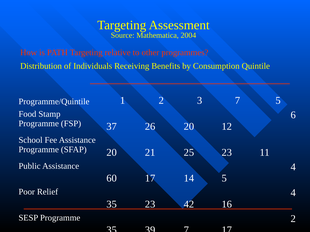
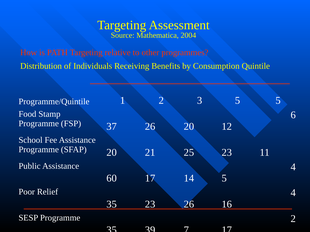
3 7: 7 -> 5
23 42: 42 -> 26
